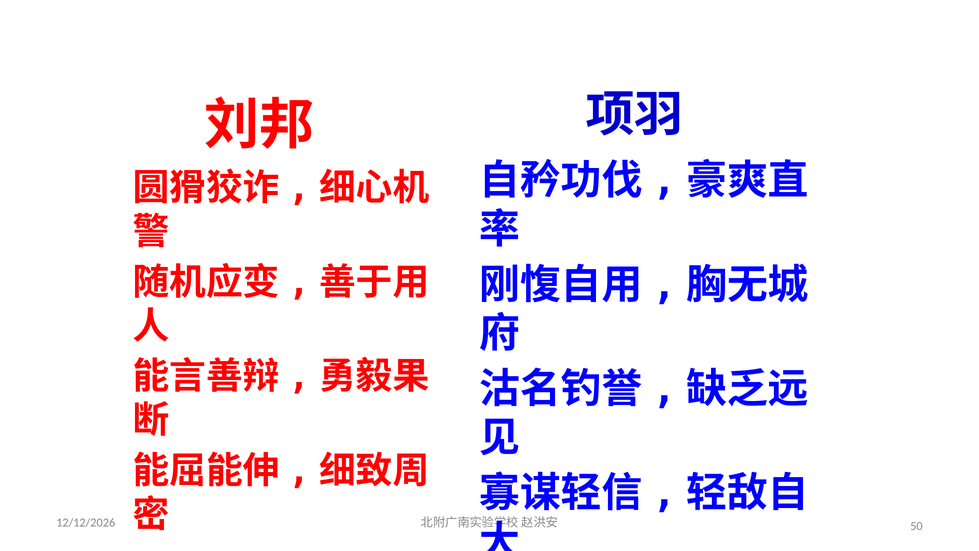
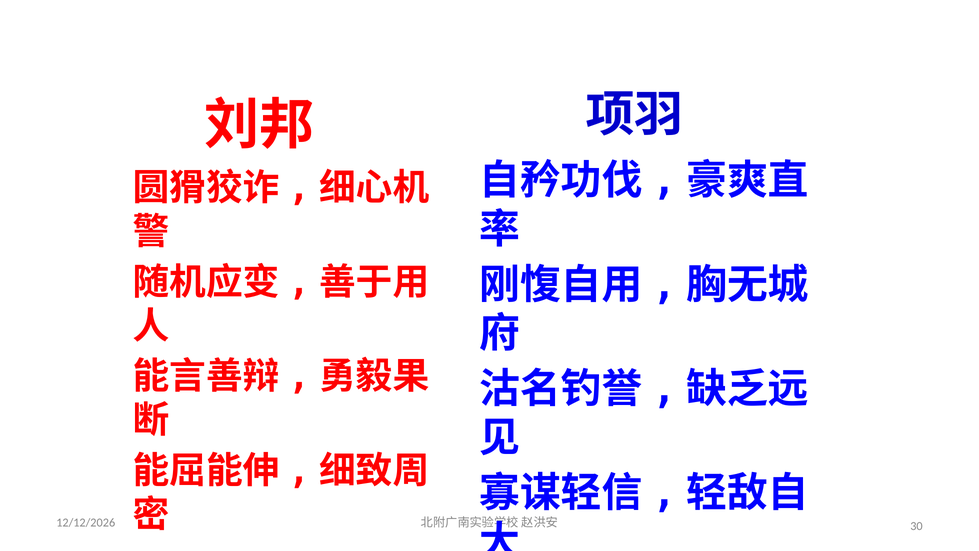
50: 50 -> 30
